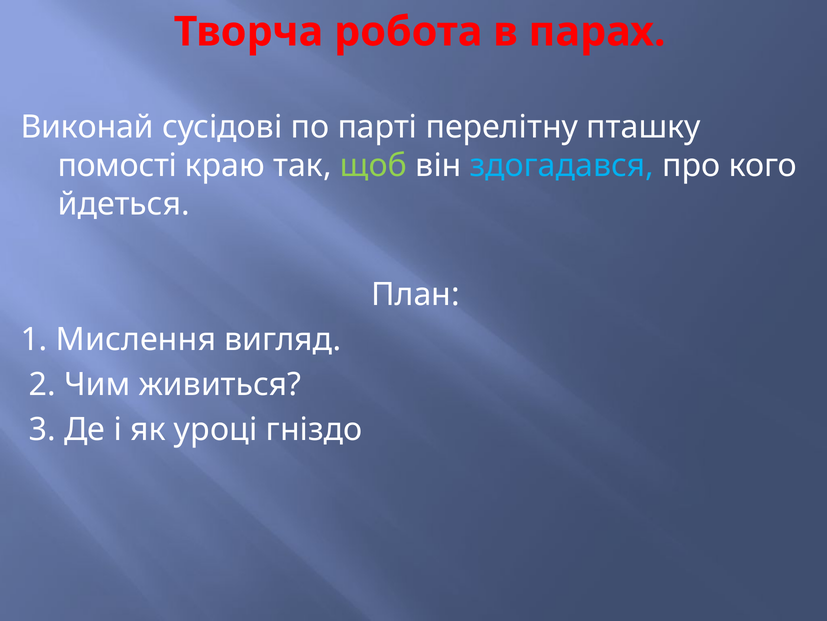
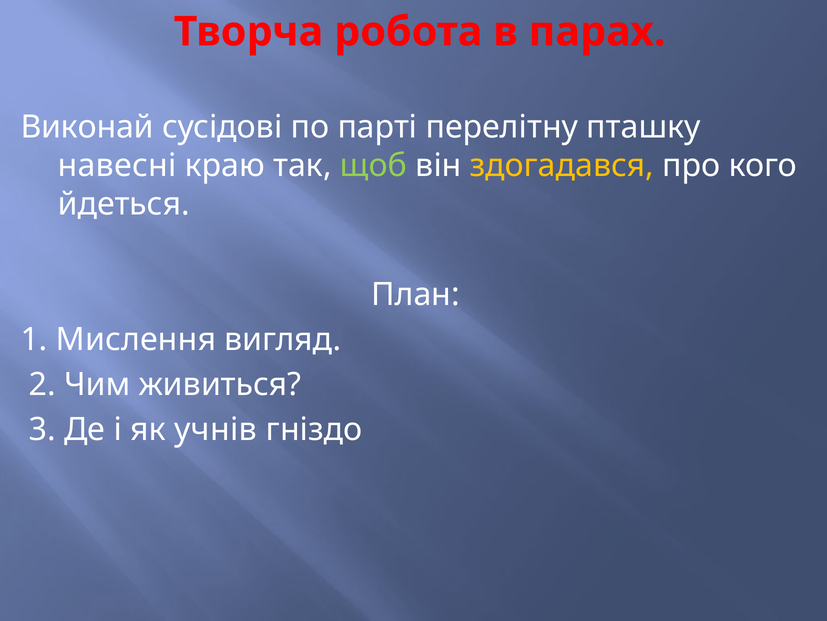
помості: помості -> навесні
здогадався colour: light blue -> yellow
уроці: уроці -> учнів
